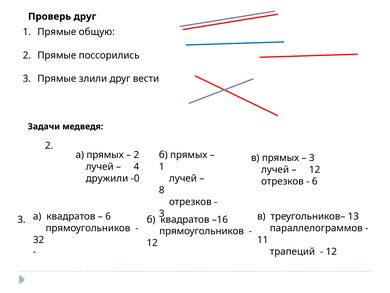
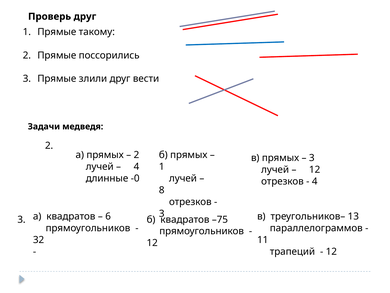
общую: общую -> такому
дружили: дружили -> длинные
6 at (315, 181): 6 -> 4
–16: –16 -> –75
